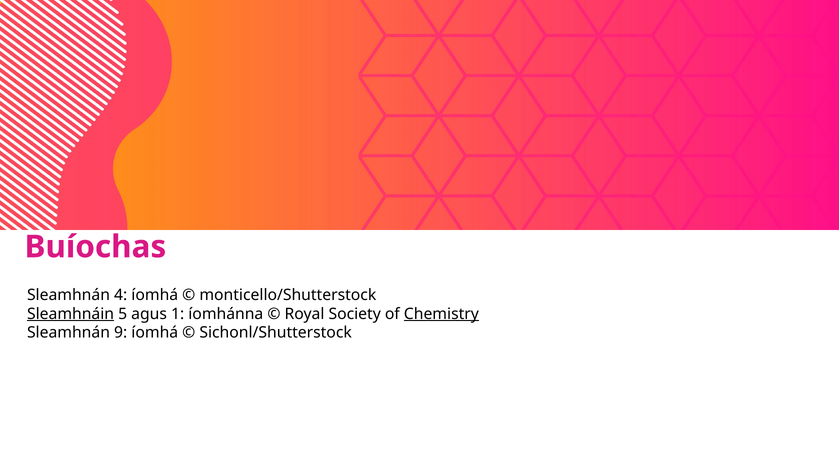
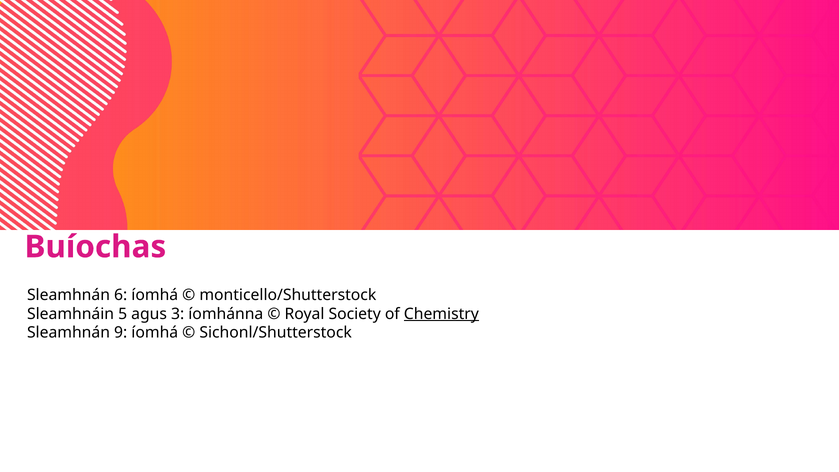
4: 4 -> 6
Sleamhnáin underline: present -> none
1: 1 -> 3
